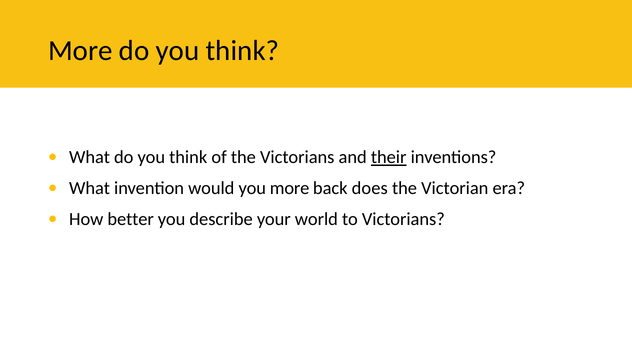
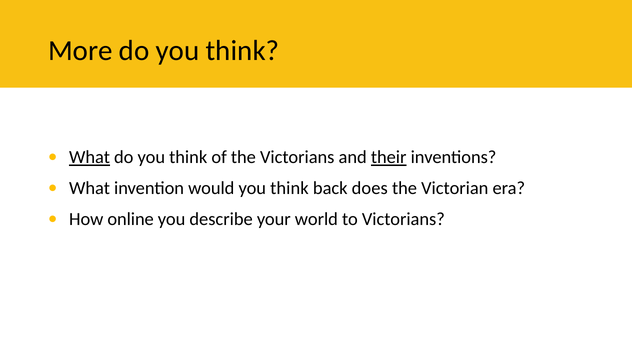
What at (90, 157) underline: none -> present
would you more: more -> think
better: better -> online
